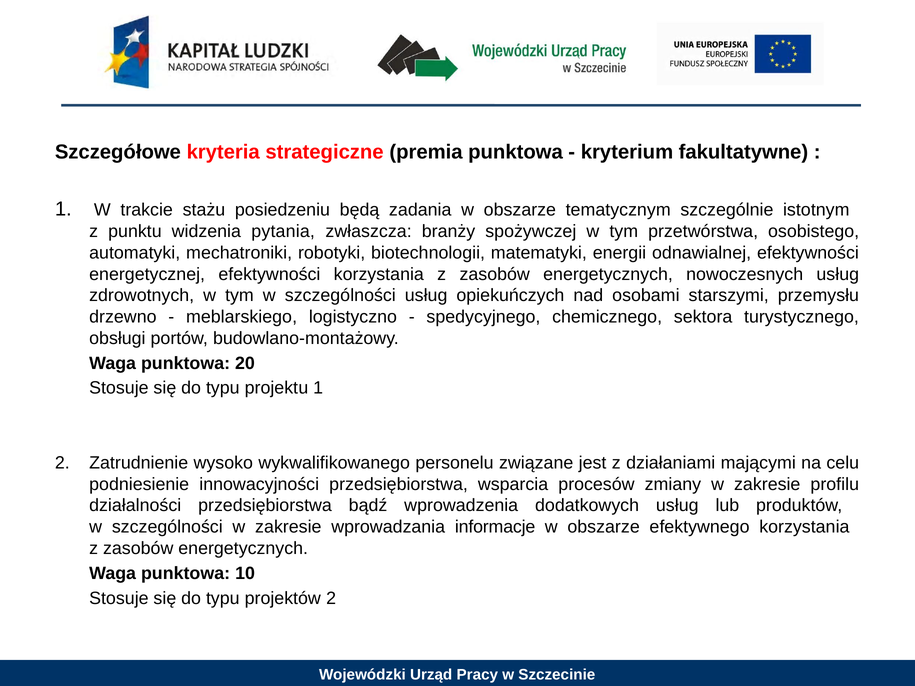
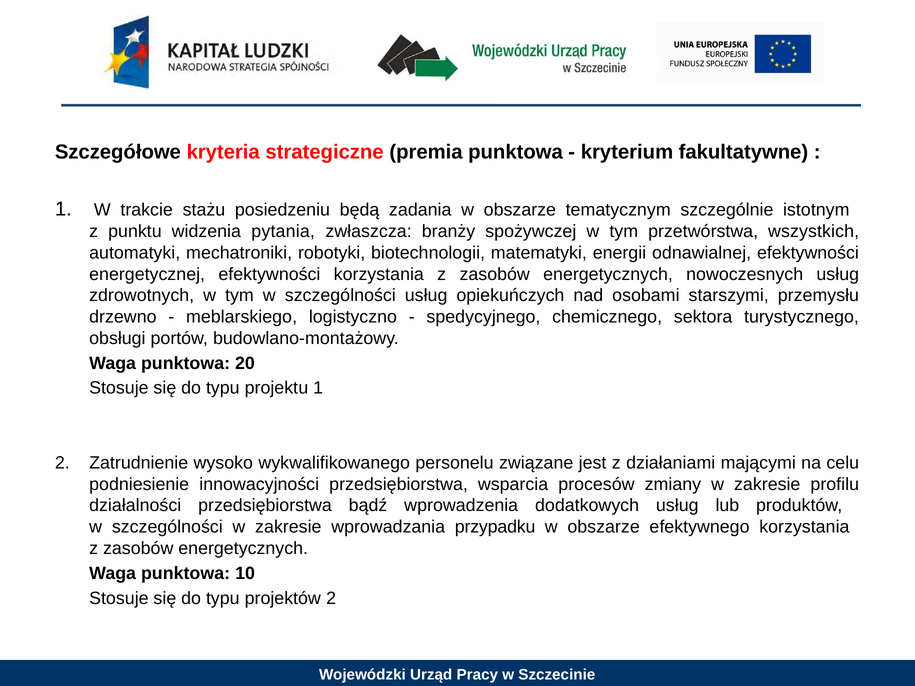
osobistego: osobistego -> wszystkich
informacje: informacje -> przypadku
